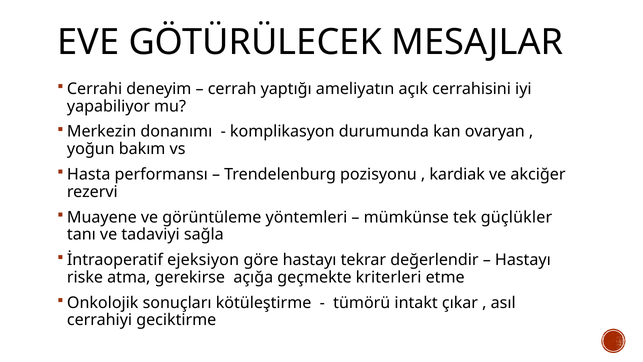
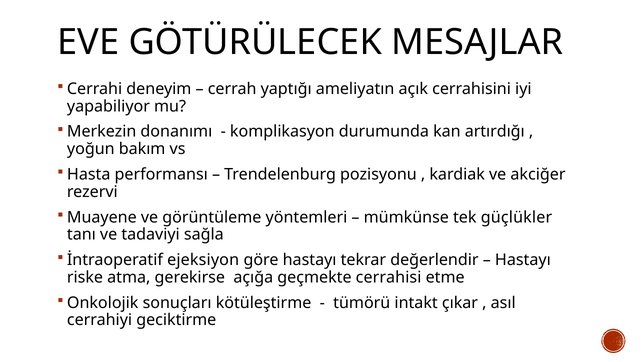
ovaryan: ovaryan -> artırdığı
kriterleri: kriterleri -> cerrahisi
